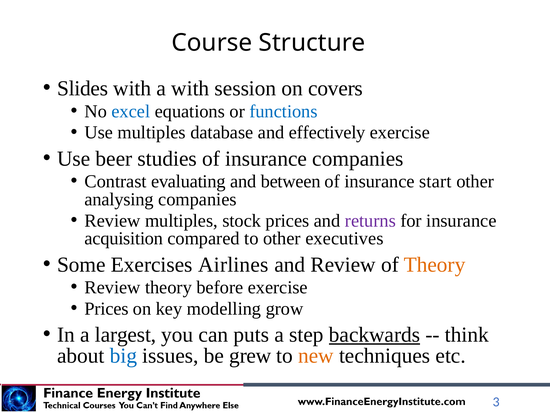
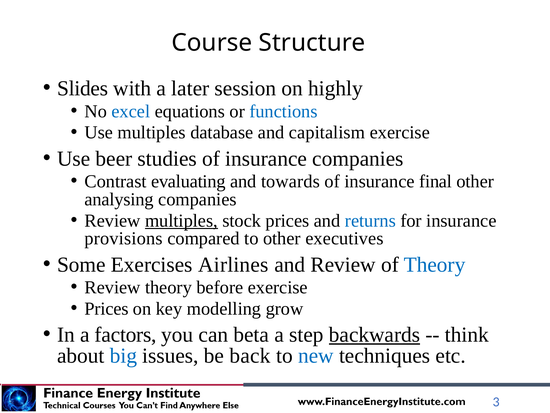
a with: with -> later
covers: covers -> highly
effectively: effectively -> capitalism
between: between -> towards
start: start -> final
multiples at (181, 220) underline: none -> present
returns colour: purple -> blue
acquisition: acquisition -> provisions
Theory at (435, 264) colour: orange -> blue
largest: largest -> factors
puts: puts -> beta
grew: grew -> back
new colour: orange -> blue
